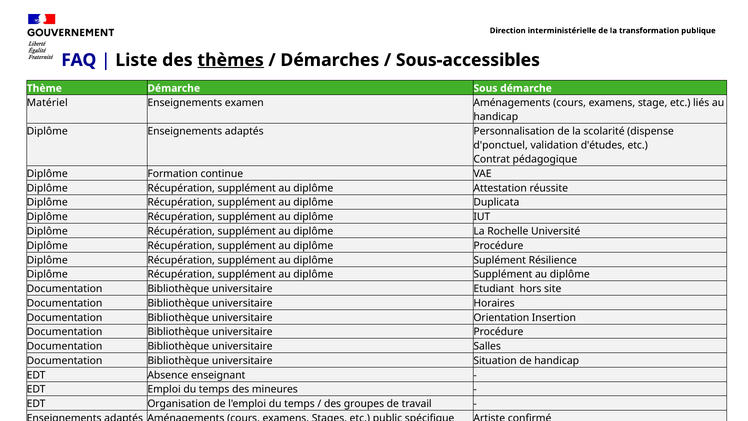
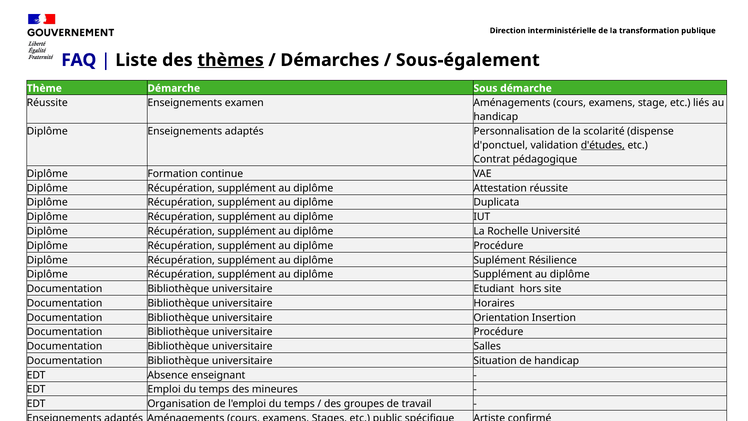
Sous-accessibles: Sous-accessibles -> Sous-également
Matériel at (47, 103): Matériel -> Réussite
d'études underline: none -> present
